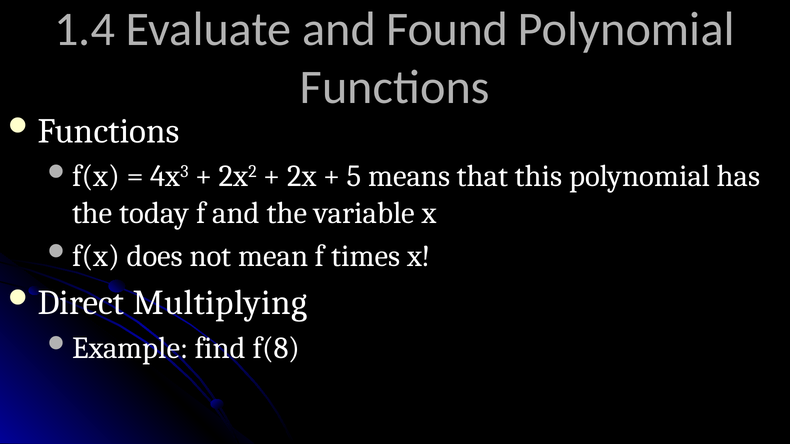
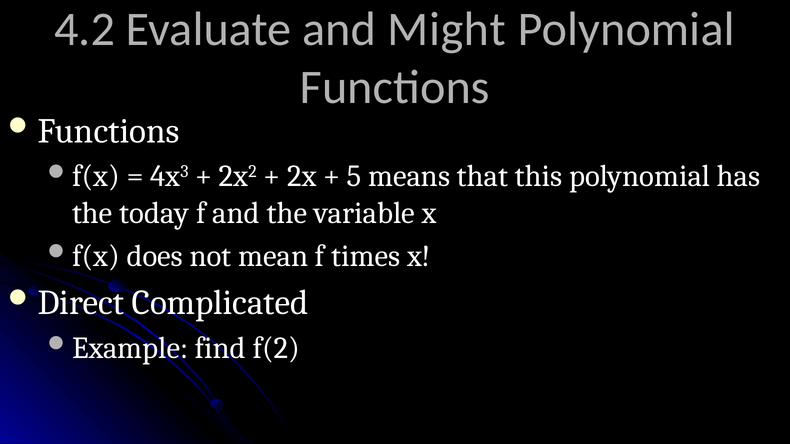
1.4: 1.4 -> 4.2
Found: Found -> Might
Multiplying: Multiplying -> Complicated
f(8: f(8 -> f(2
